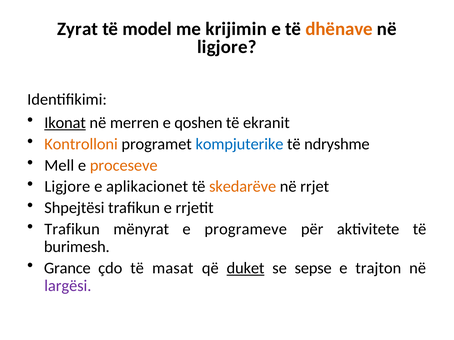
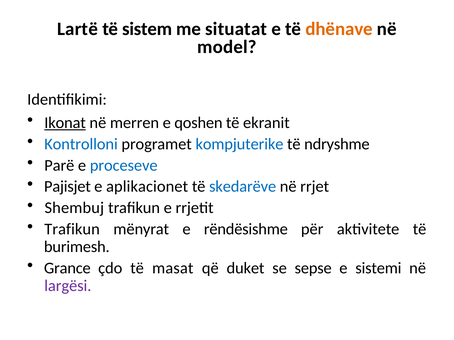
Zyrat: Zyrat -> Lartë
model: model -> sistem
krijimin: krijimin -> situatat
ligjore at (227, 47): ligjore -> model
Kontrolloni colour: orange -> blue
Mell: Mell -> Parë
proceseve colour: orange -> blue
Ligjore at (67, 187): Ligjore -> Pajisjet
skedarëve colour: orange -> blue
Shpejtësi: Shpejtësi -> Shembuj
programeve: programeve -> rëndësishme
duket underline: present -> none
trajton: trajton -> sistemi
